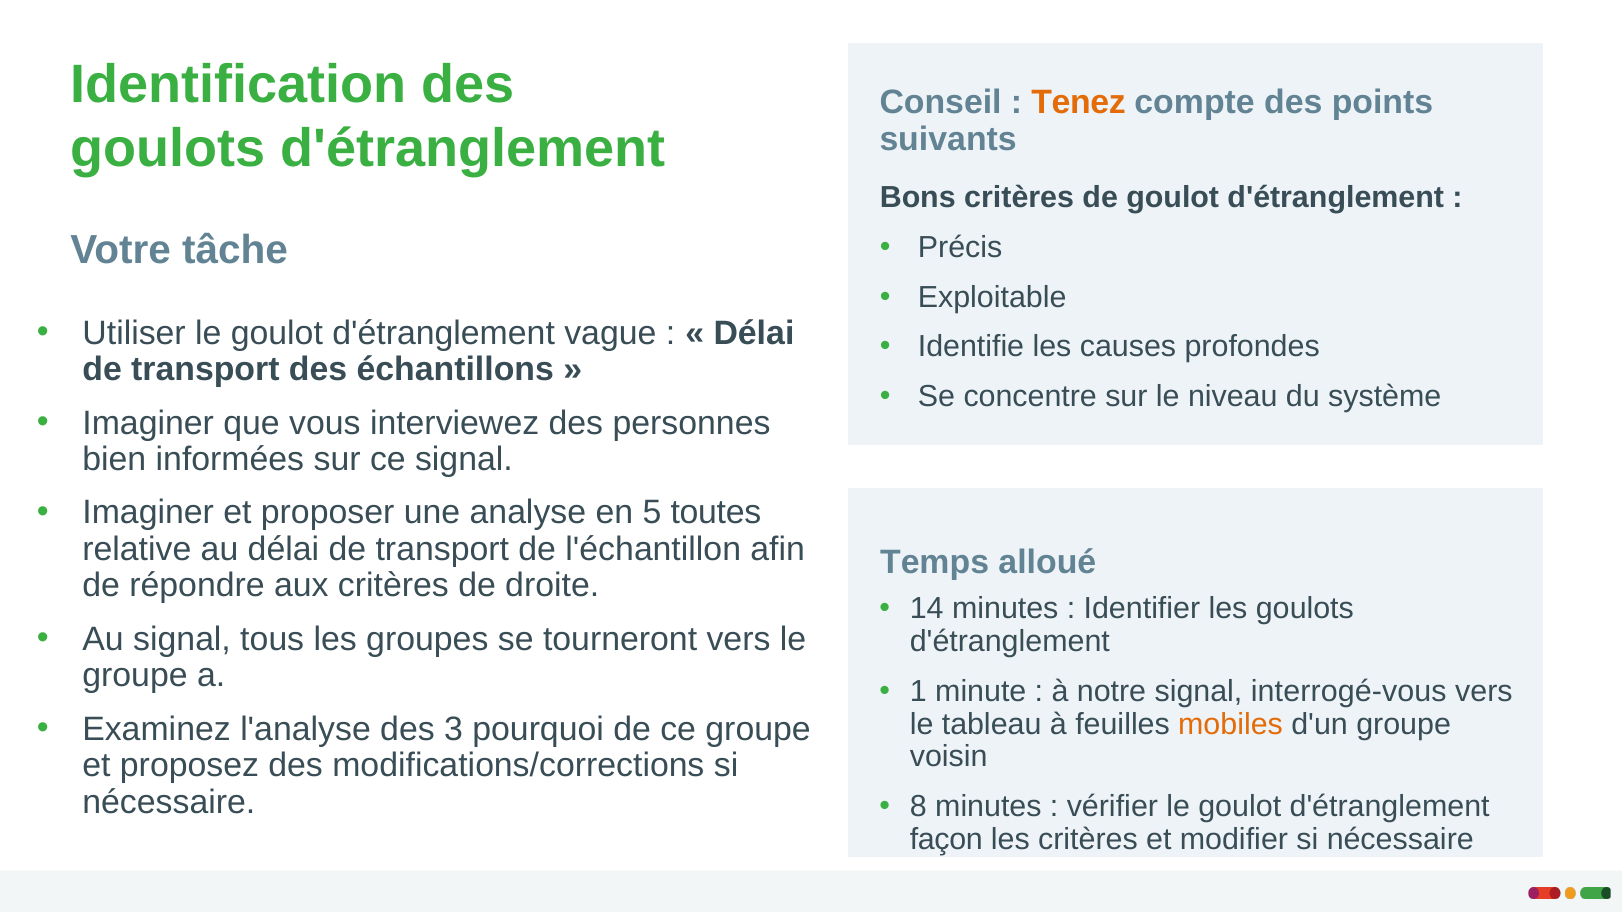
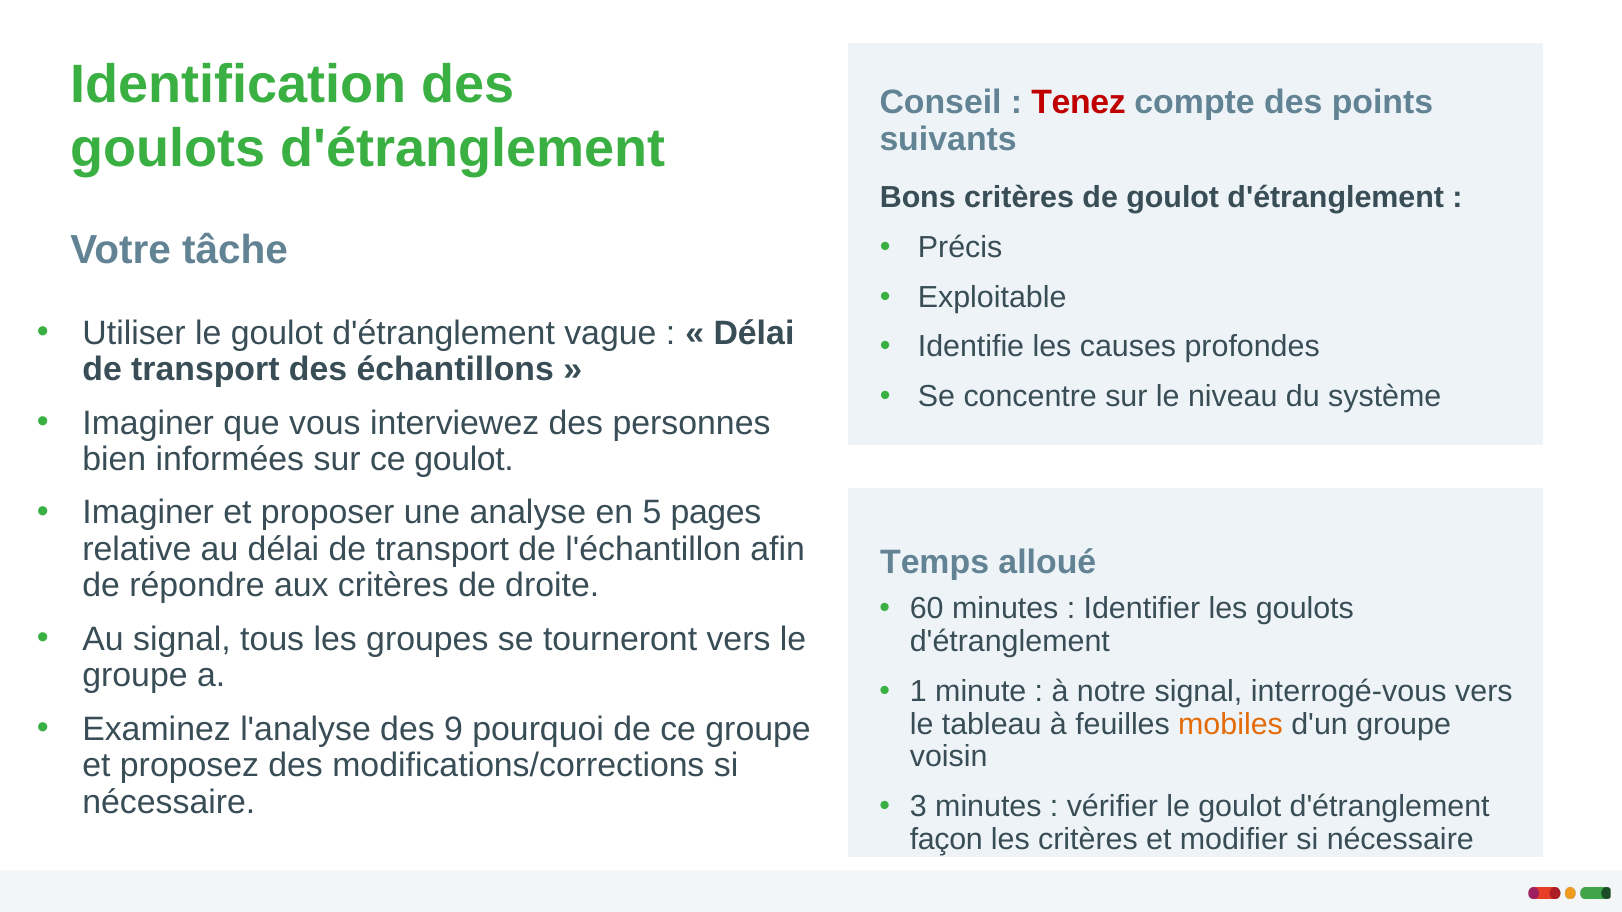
Tenez colour: orange -> red
ce signal: signal -> goulot
toutes: toutes -> pages
14: 14 -> 60
3: 3 -> 9
8: 8 -> 3
